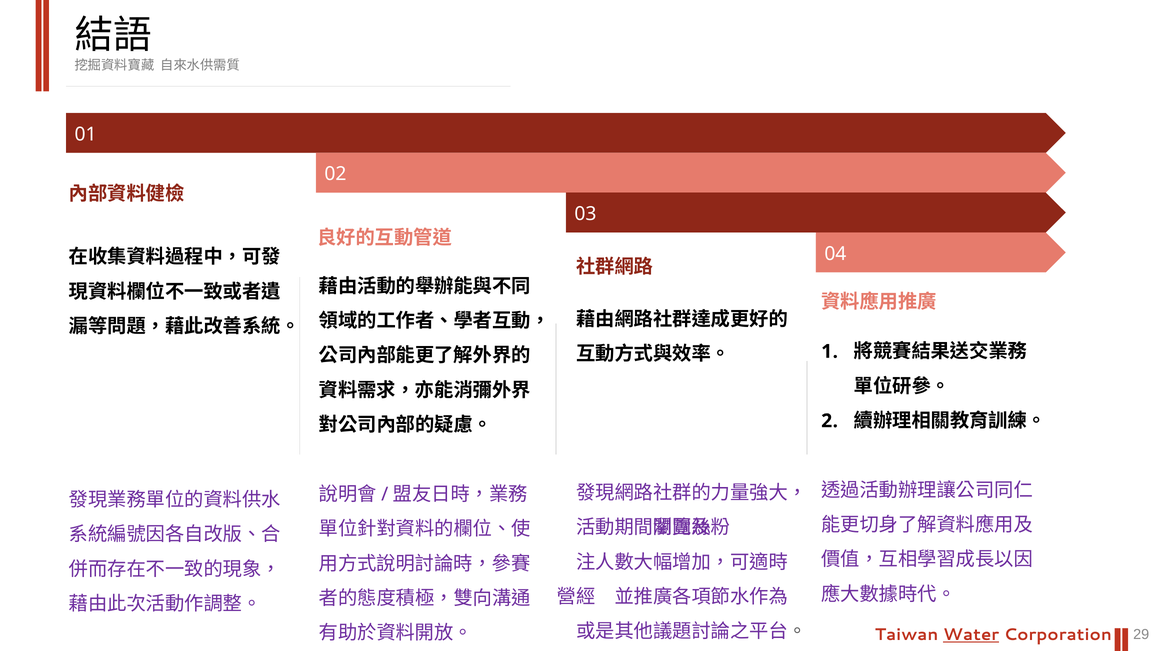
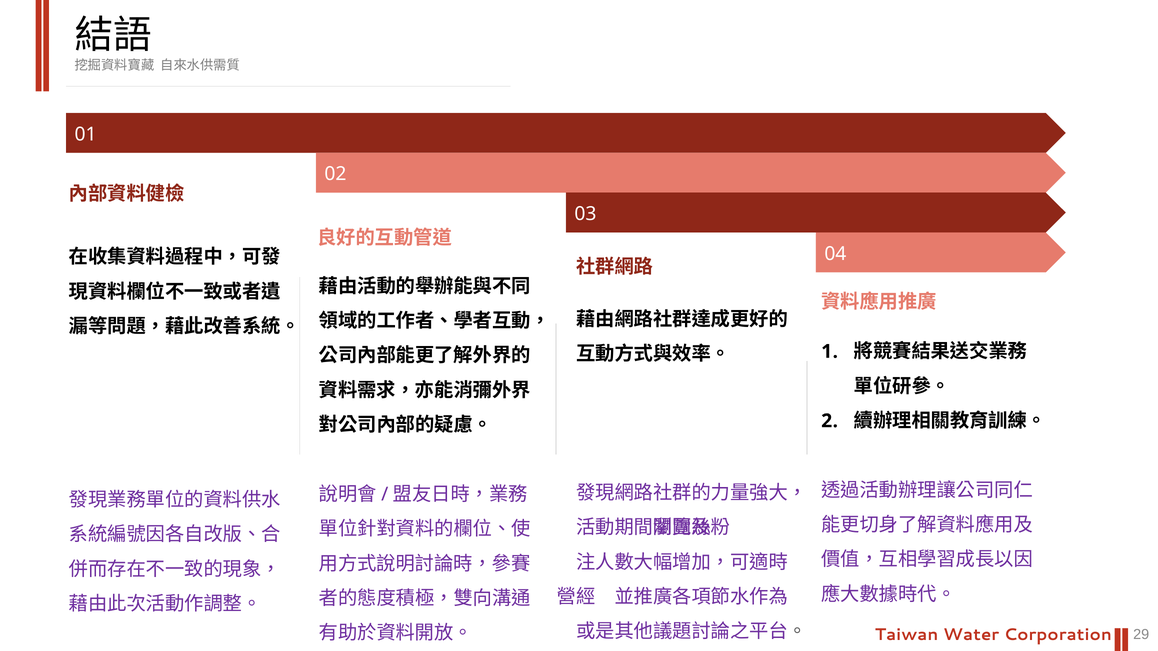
Water underline: present -> none
